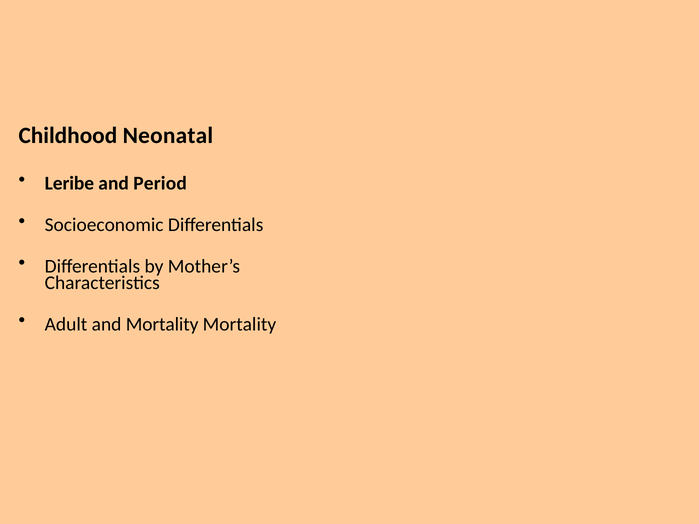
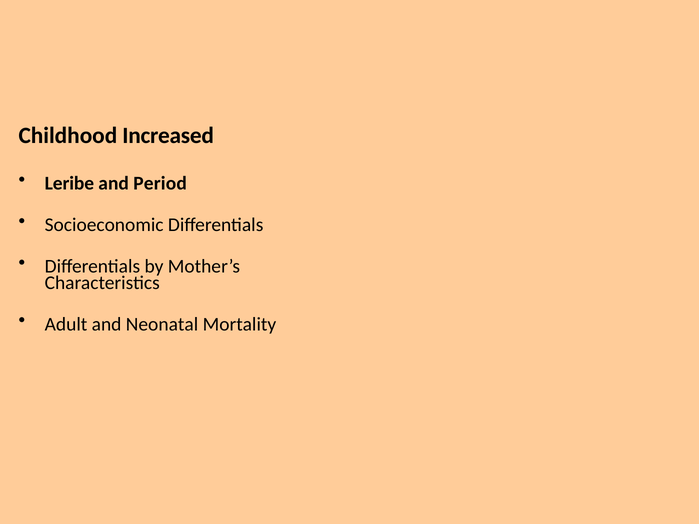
Neonatal: Neonatal -> Increased
and Mortality: Mortality -> Neonatal
